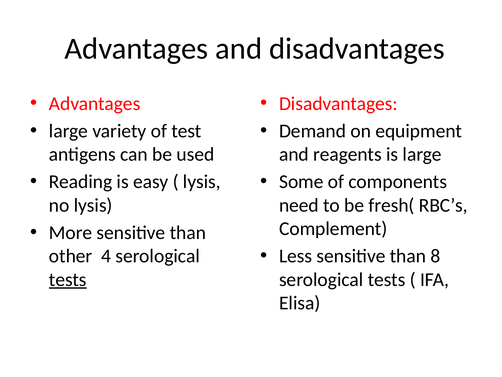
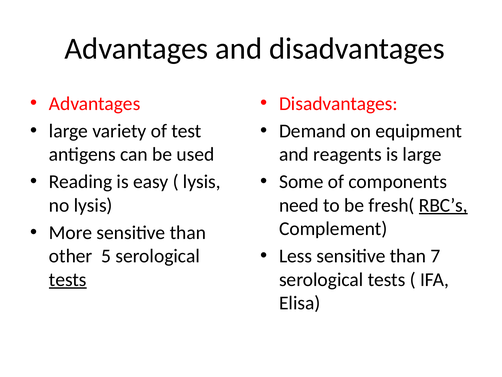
RBC’s underline: none -> present
8: 8 -> 7
4: 4 -> 5
